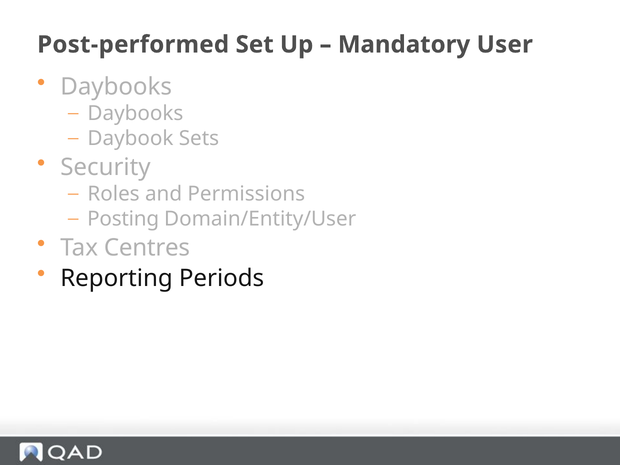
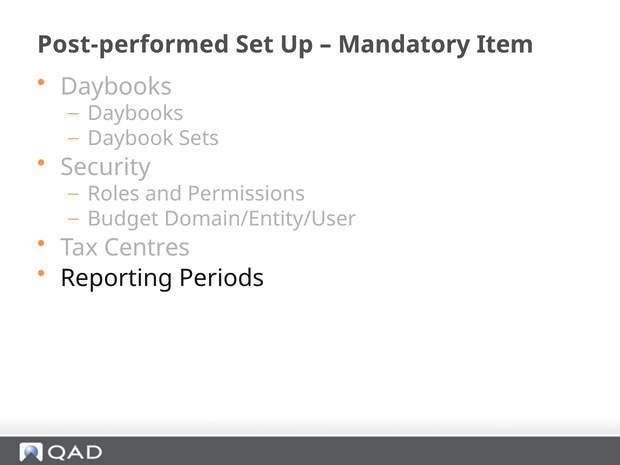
User: User -> Item
Posting: Posting -> Budget
